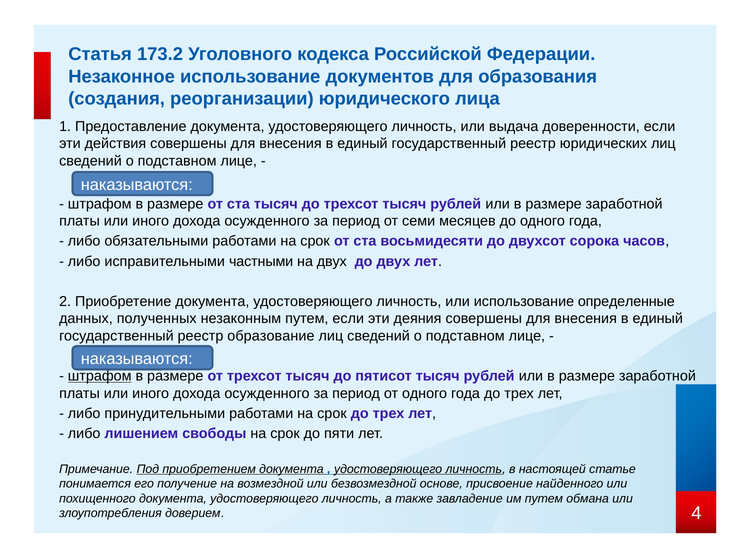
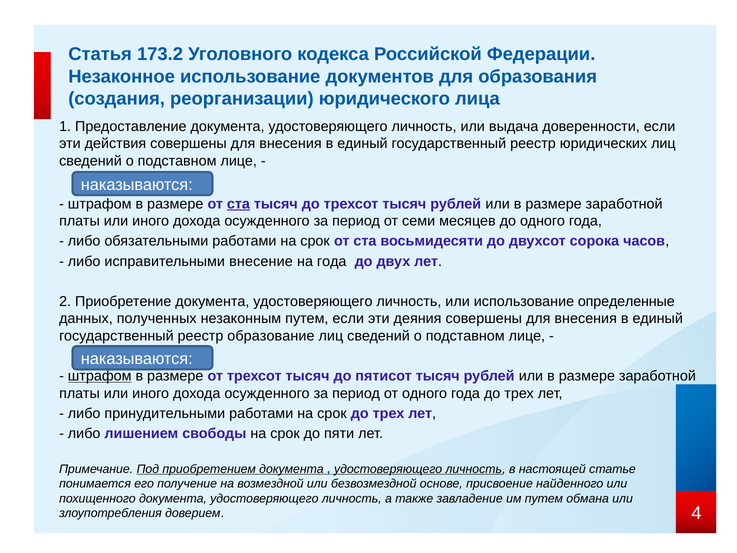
ста at (238, 204) underline: none -> present
частными: частными -> внесение
на двух: двух -> года
